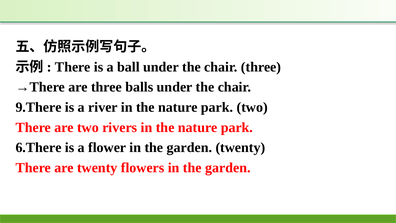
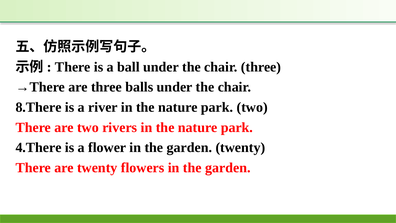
9.There: 9.There -> 8.There
6.There: 6.There -> 4.There
